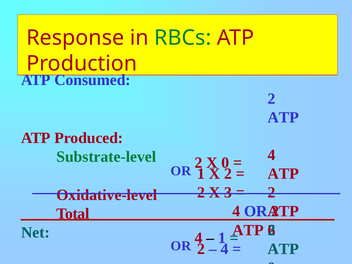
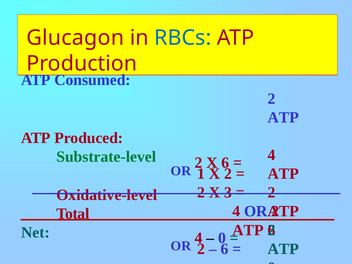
Response: Response -> Glucagon
RBCs colour: green -> blue
X 0: 0 -> 6
1 at (222, 238): 1 -> 0
4 at (225, 249): 4 -> 6
